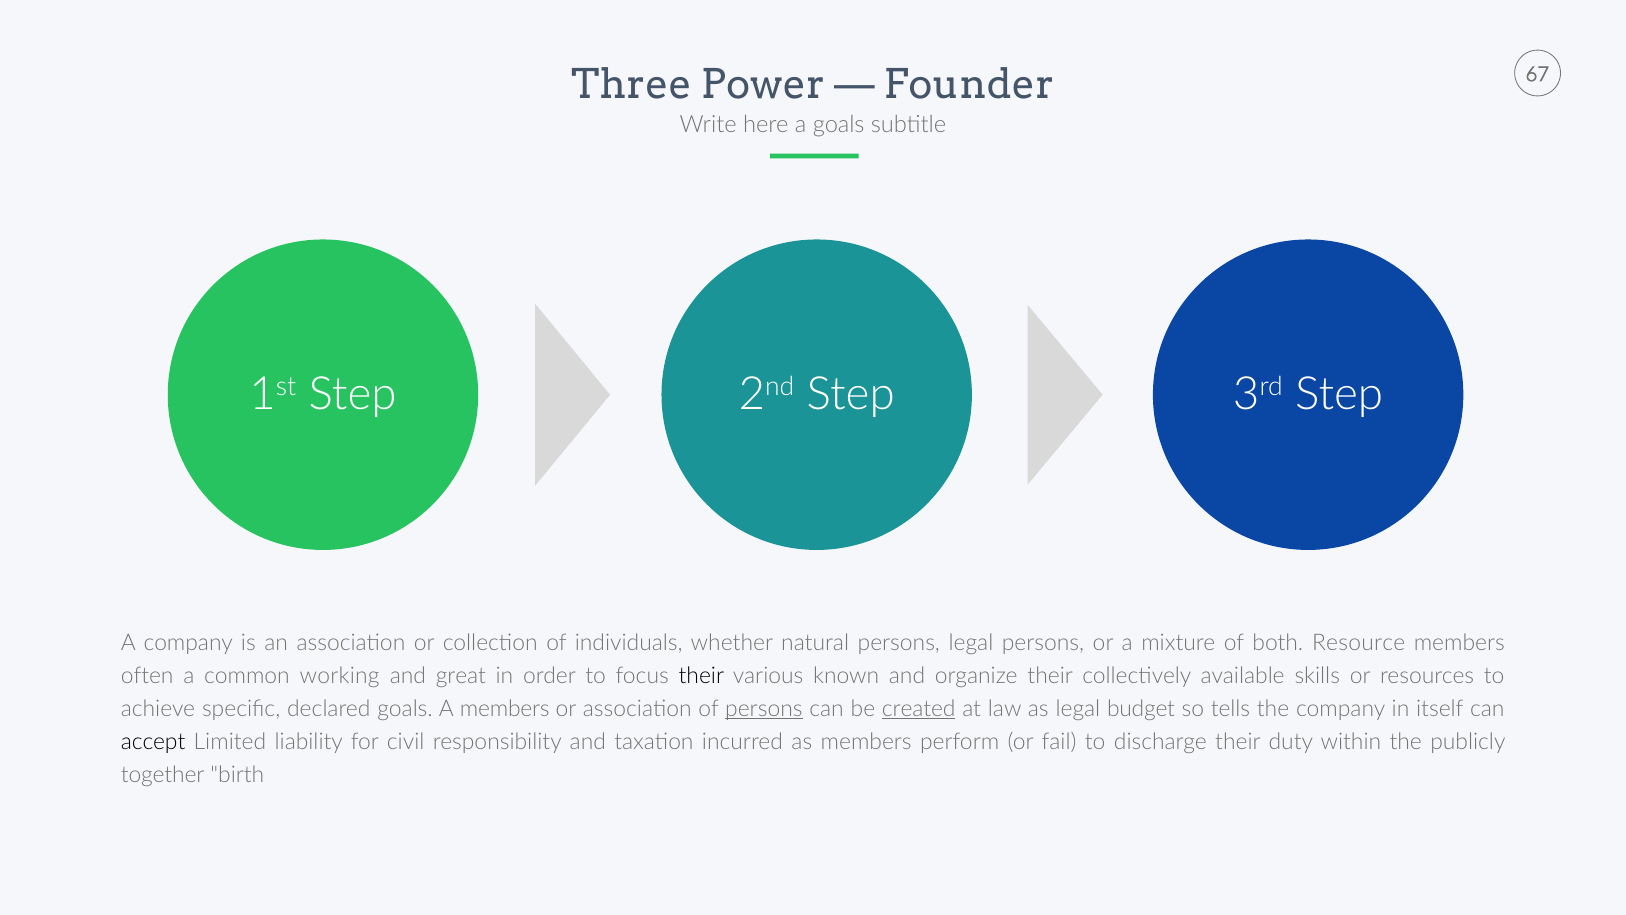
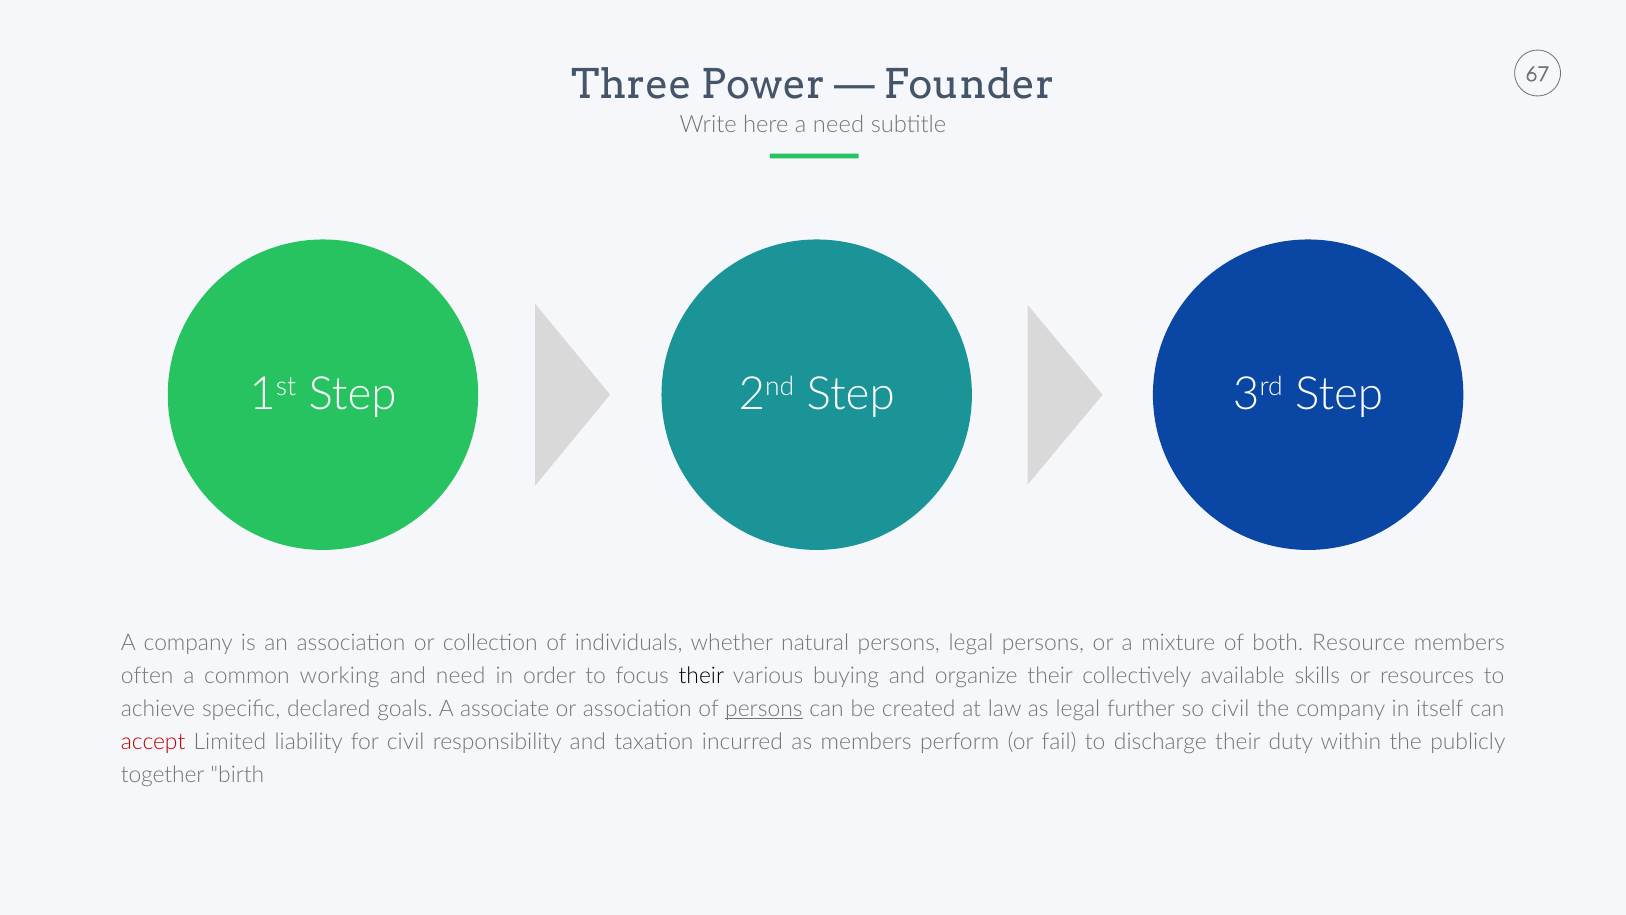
a goals: goals -> need
and great: great -> need
known: known -> buying
A members: members -> associate
created underline: present -> none
budget: budget -> further
so tells: tells -> civil
accept colour: black -> red
